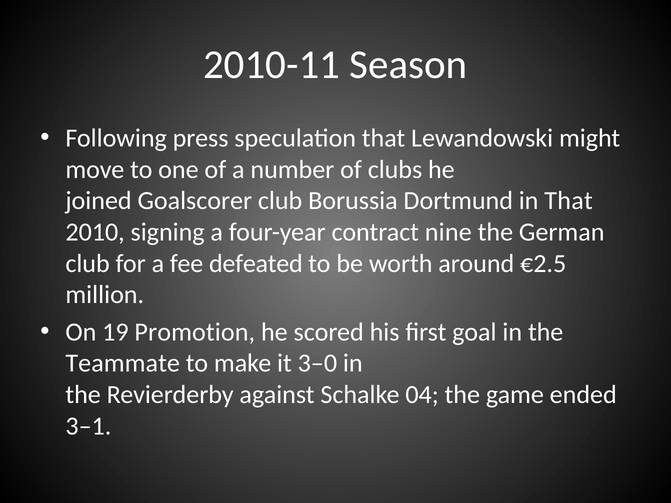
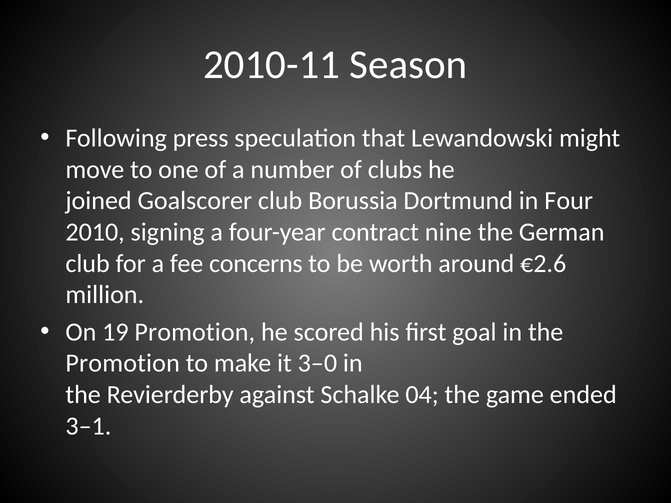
in That: That -> Four
defeated: defeated -> concerns
€2.5: €2.5 -> €2.6
Teammate at (123, 364): Teammate -> Promotion
